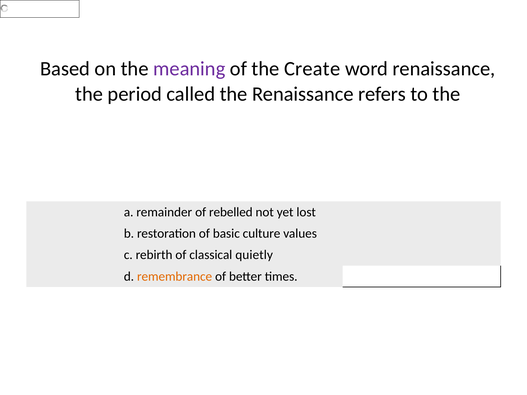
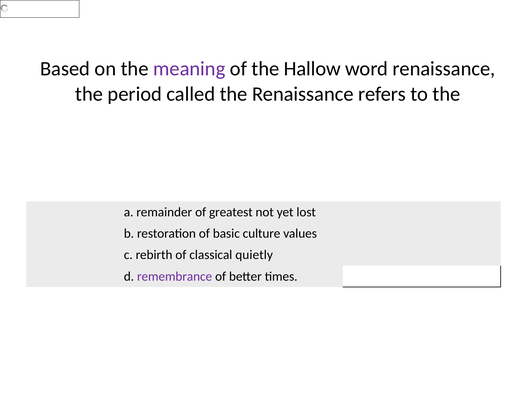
Create: Create -> Hallow
rebelled: rebelled -> greatest
remembrance colour: orange -> purple
